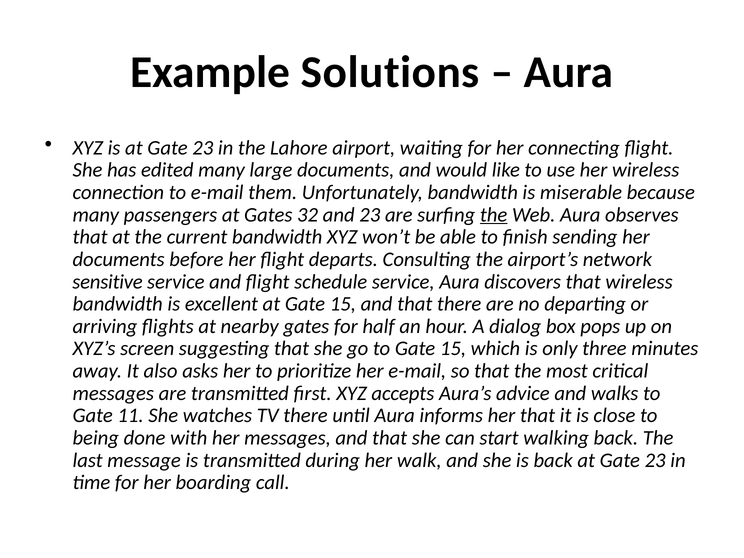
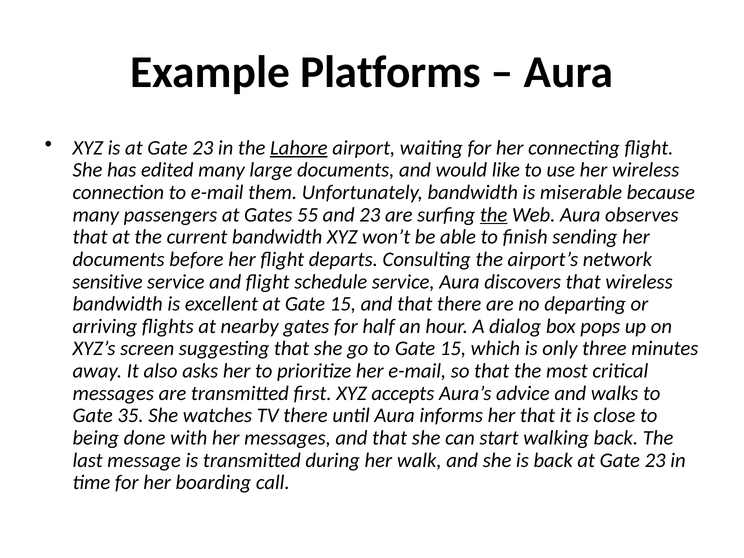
Solutions: Solutions -> Platforms
Lahore underline: none -> present
32: 32 -> 55
11: 11 -> 35
